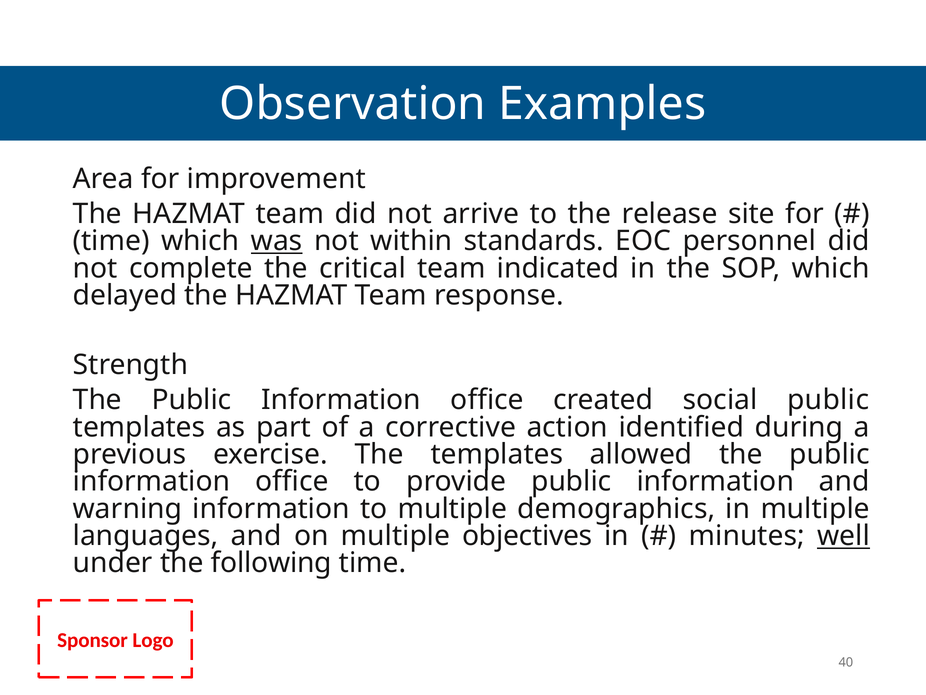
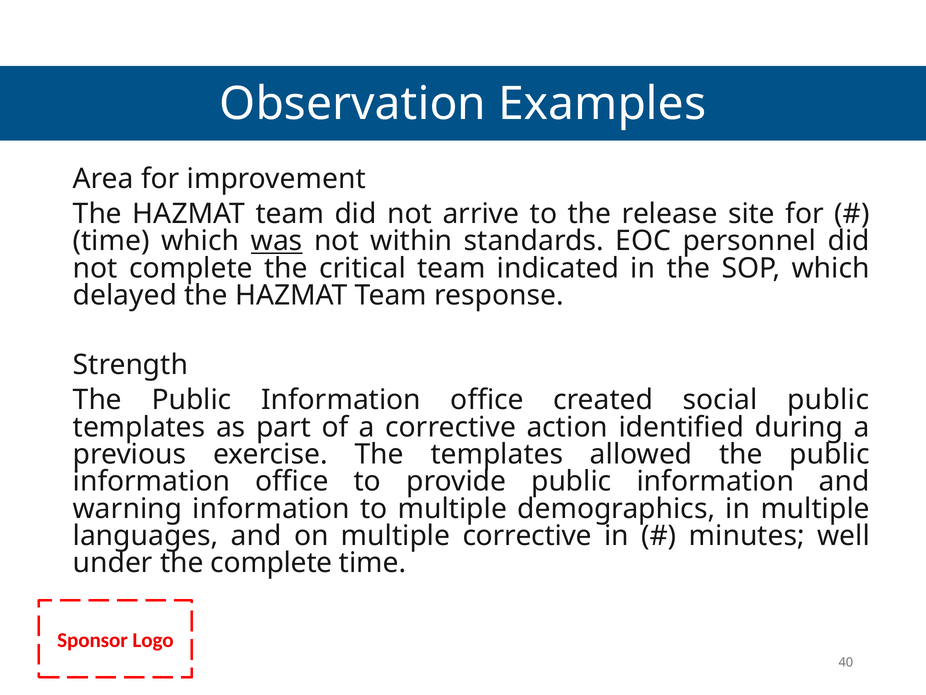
multiple objectives: objectives -> corrective
well underline: present -> none
the following: following -> complete
